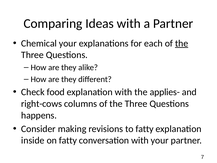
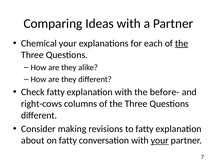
Check food: food -> fatty
applies-: applies- -> before-
happens at (39, 115): happens -> different
inside: inside -> about
your at (160, 140) underline: none -> present
